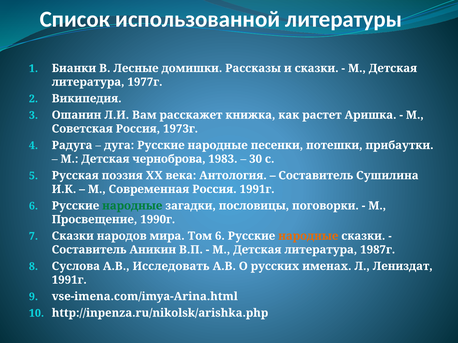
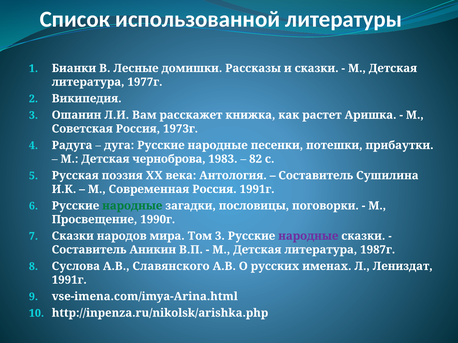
30: 30 -> 82
Том 6: 6 -> 3
народные at (308, 236) colour: orange -> purple
Исследовать: Исследовать -> Славянского
